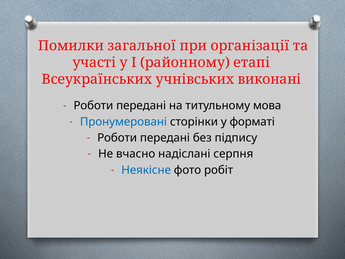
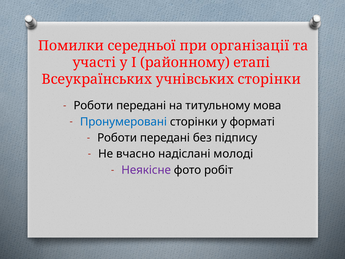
загальної: загальної -> середньої
учнівських виконані: виконані -> сторінки
серпня: серпня -> молоді
Неякісне colour: blue -> purple
